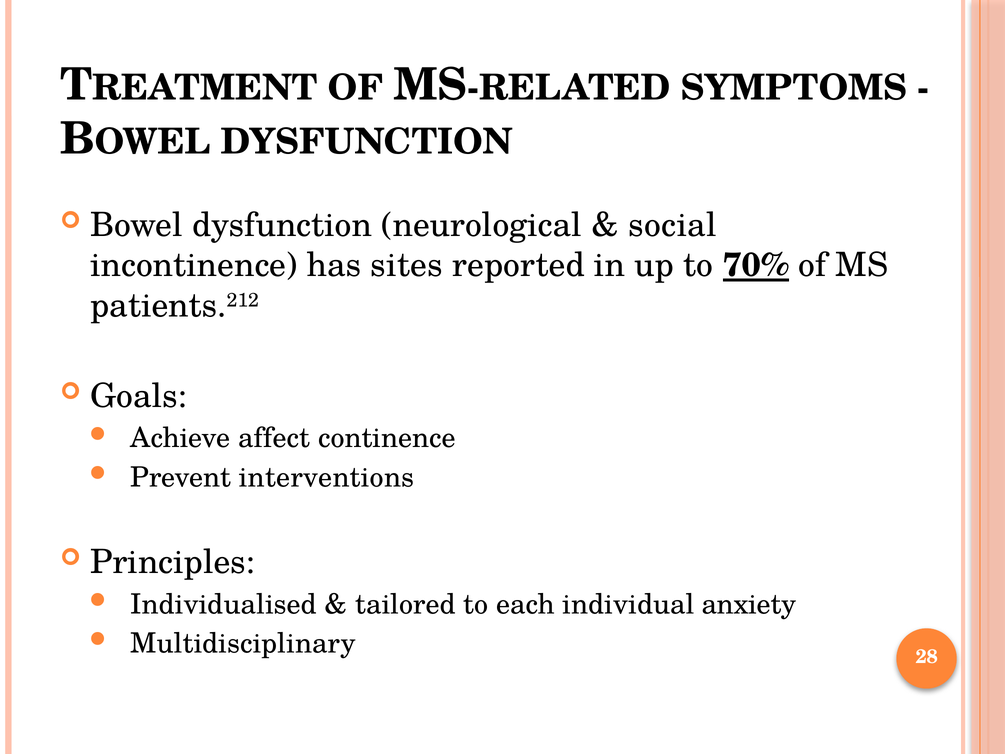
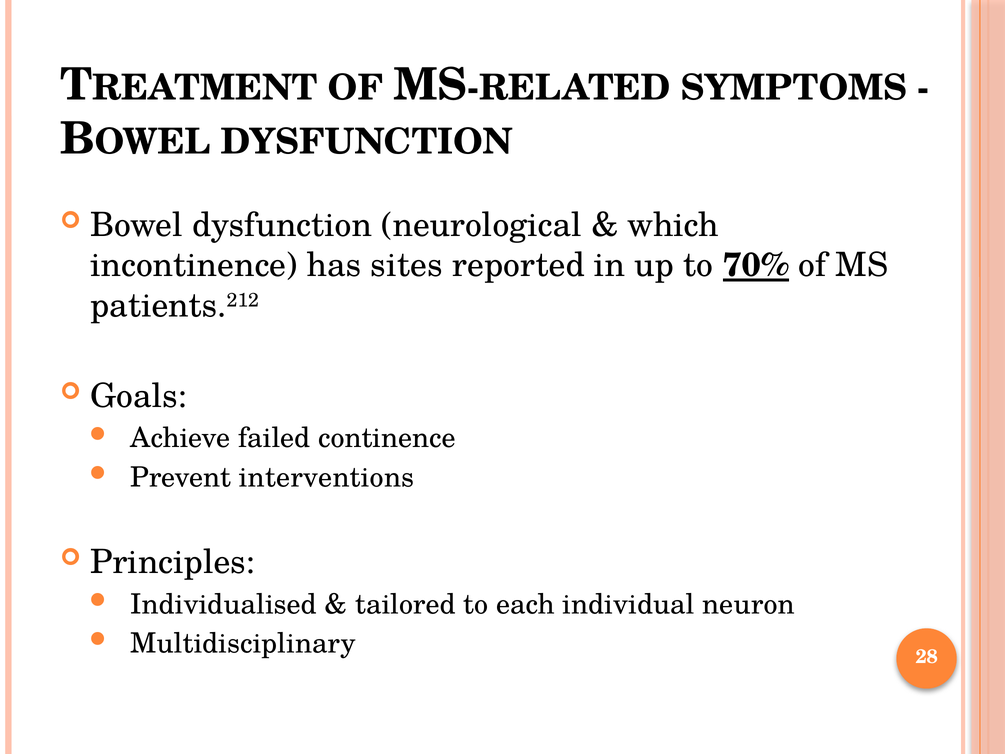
social: social -> which
affect: affect -> failed
anxiety: anxiety -> neuron
